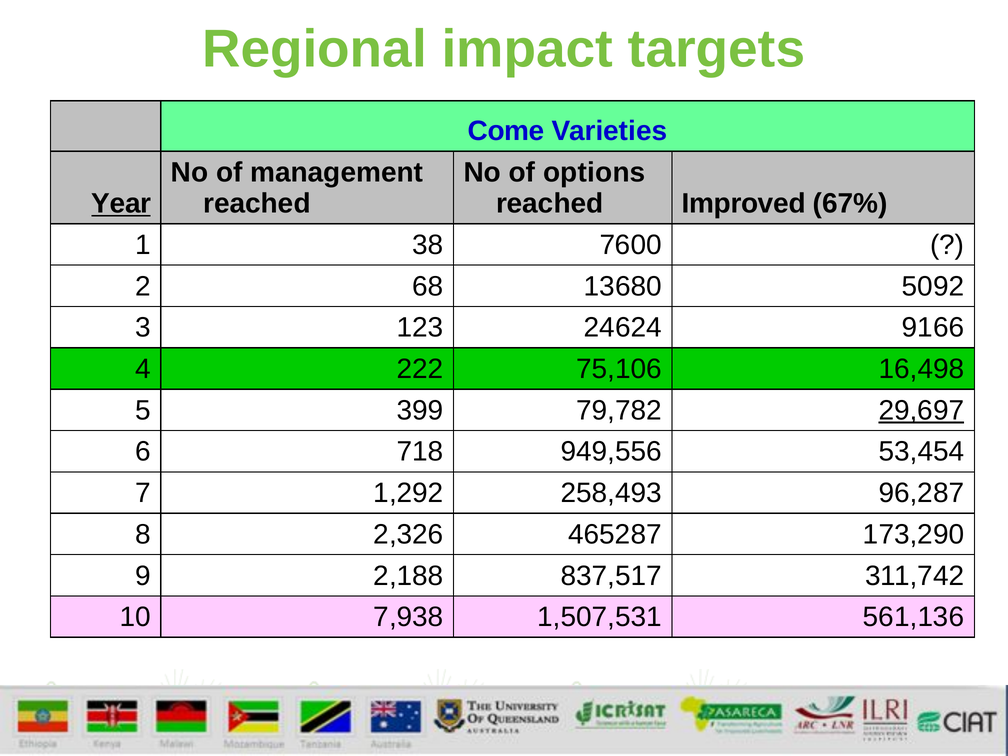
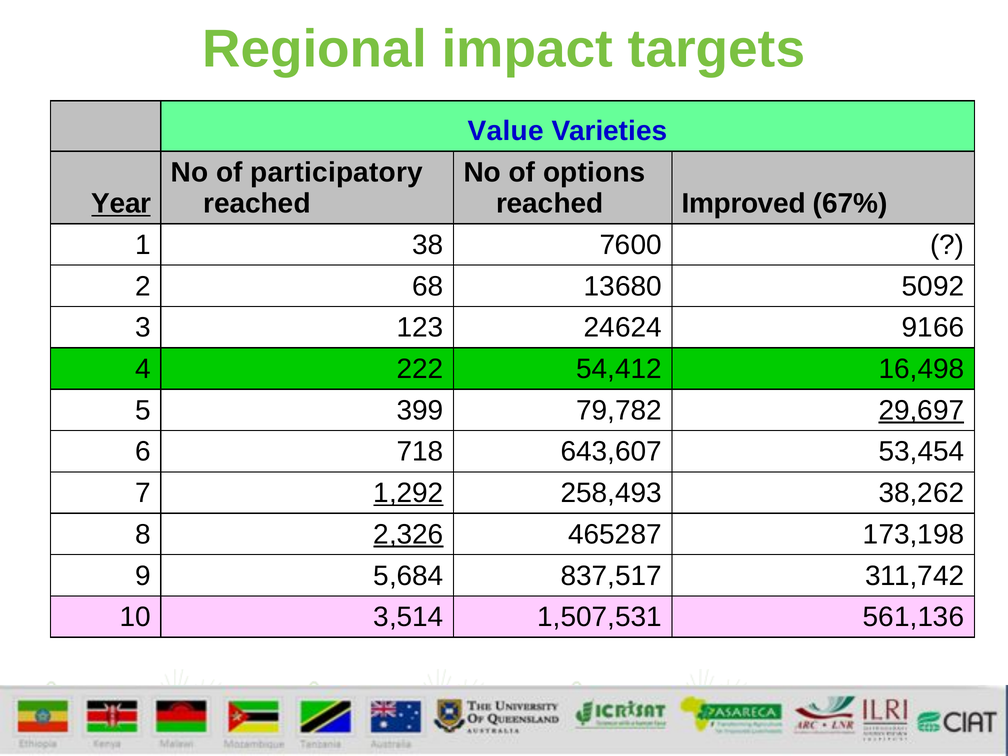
Come: Come -> Value
management: management -> participatory
75,106: 75,106 -> 54,412
949,556: 949,556 -> 643,607
1,292 underline: none -> present
96,287: 96,287 -> 38,262
2,326 underline: none -> present
173,290: 173,290 -> 173,198
2,188: 2,188 -> 5,684
7,938: 7,938 -> 3,514
